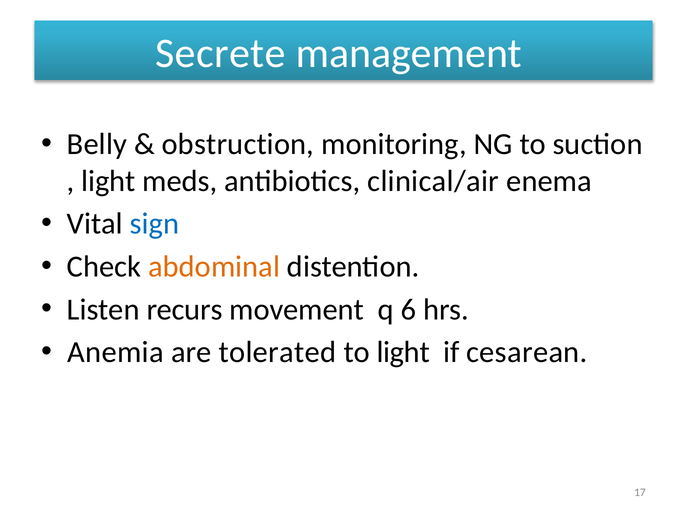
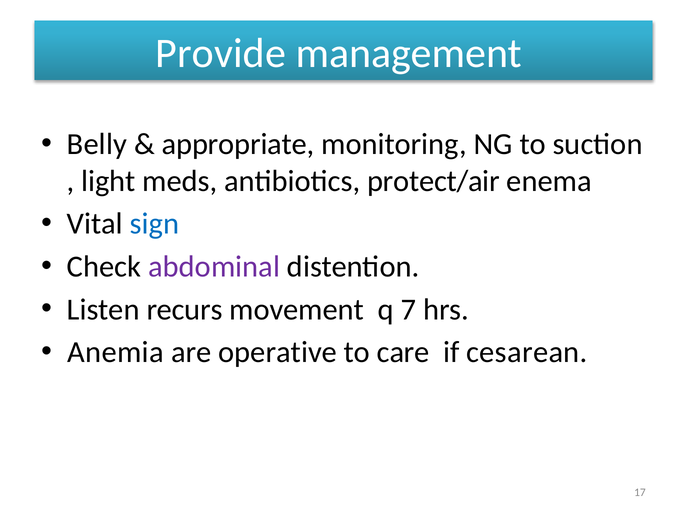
Secrete: Secrete -> Provide
obstruction: obstruction -> appropriate
clinical/air: clinical/air -> protect/air
abdominal colour: orange -> purple
6: 6 -> 7
tolerated: tolerated -> operative
to light: light -> care
